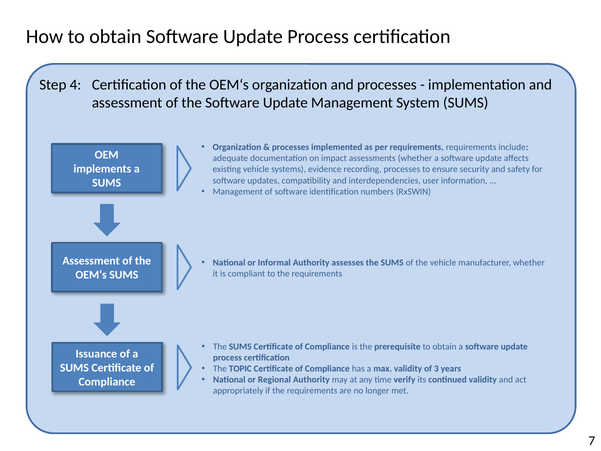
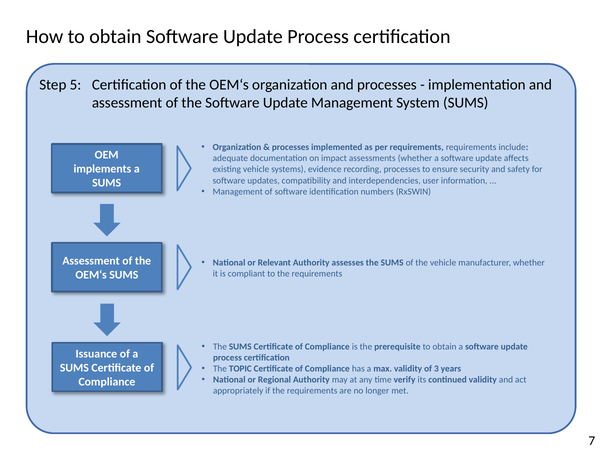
4: 4 -> 5
Informal: Informal -> Relevant
